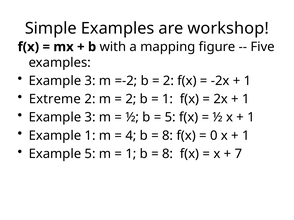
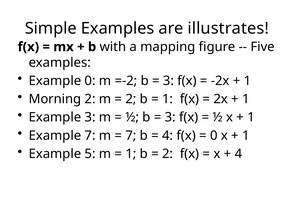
workshop: workshop -> illustrates
3 at (90, 81): 3 -> 0
2 at (168, 81): 2 -> 3
Extreme: Extreme -> Morning
5 at (170, 118): 5 -> 3
Example 1: 1 -> 7
4 at (131, 136): 4 -> 7
8 at (168, 136): 8 -> 4
8 at (168, 154): 8 -> 2
7 at (238, 154): 7 -> 4
